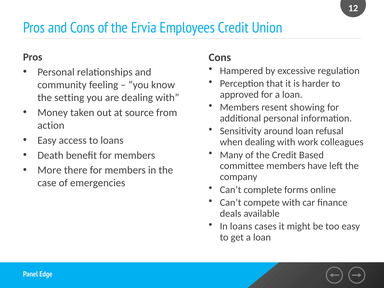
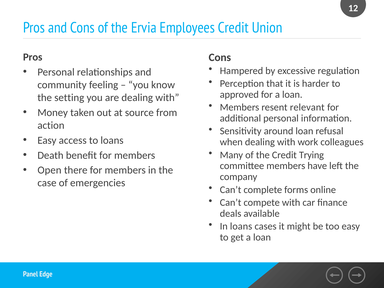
showing: showing -> relevant
Based: Based -> Trying
More: More -> Open
